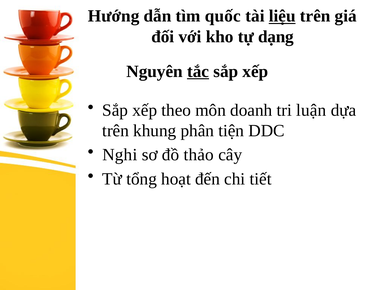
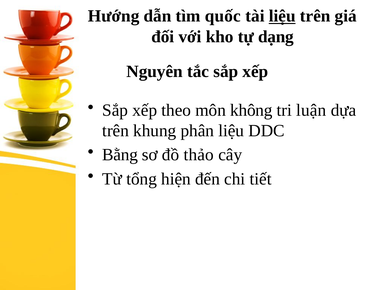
tắc underline: present -> none
doanh: doanh -> không
phân tiện: tiện -> liệu
Nghi: Nghi -> Bằng
hoạt: hoạt -> hiện
